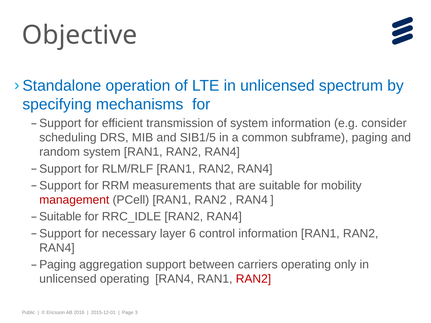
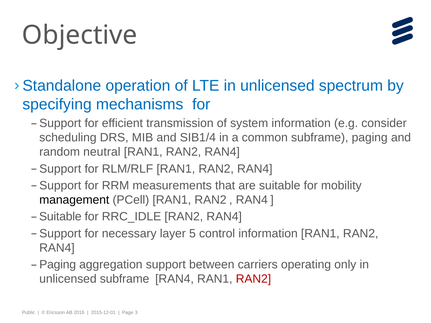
SIB1/5: SIB1/5 -> SIB1/4
random system: system -> neutral
management colour: red -> black
6: 6 -> 5
unlicensed operating: operating -> subframe
